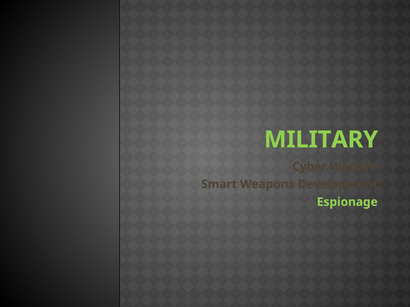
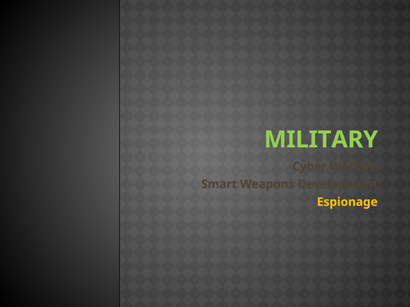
Espionage colour: light green -> yellow
